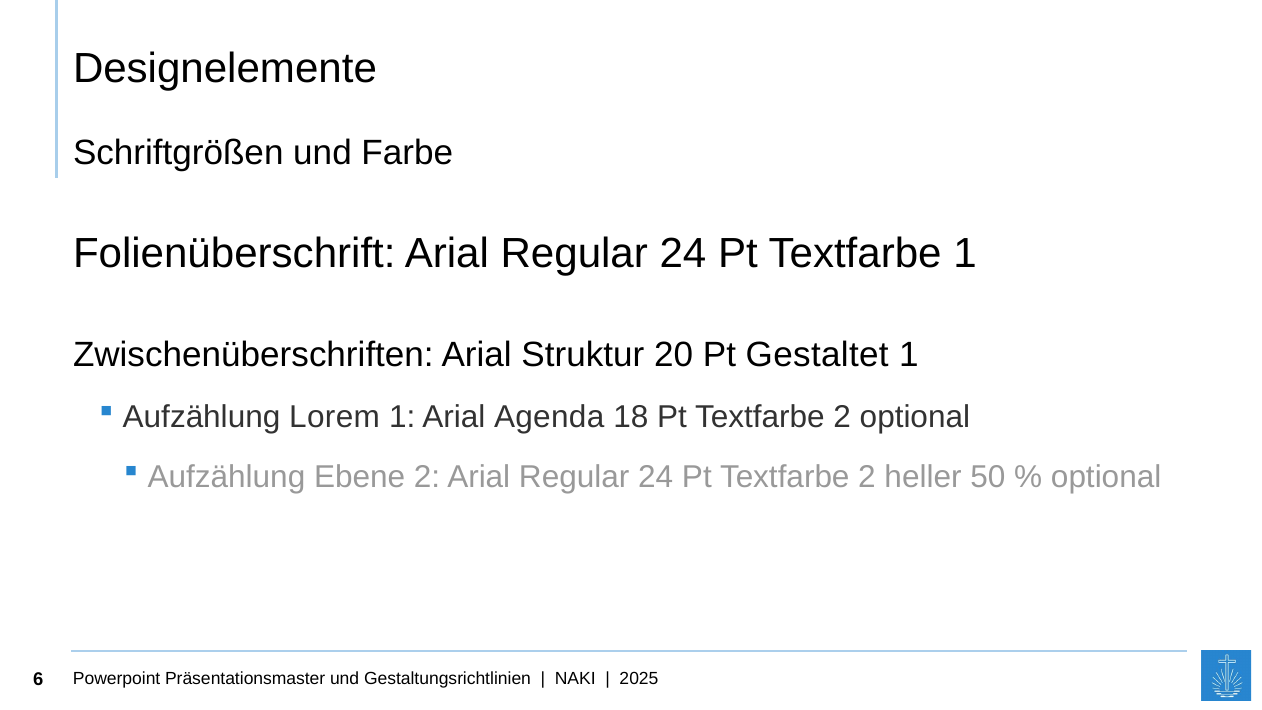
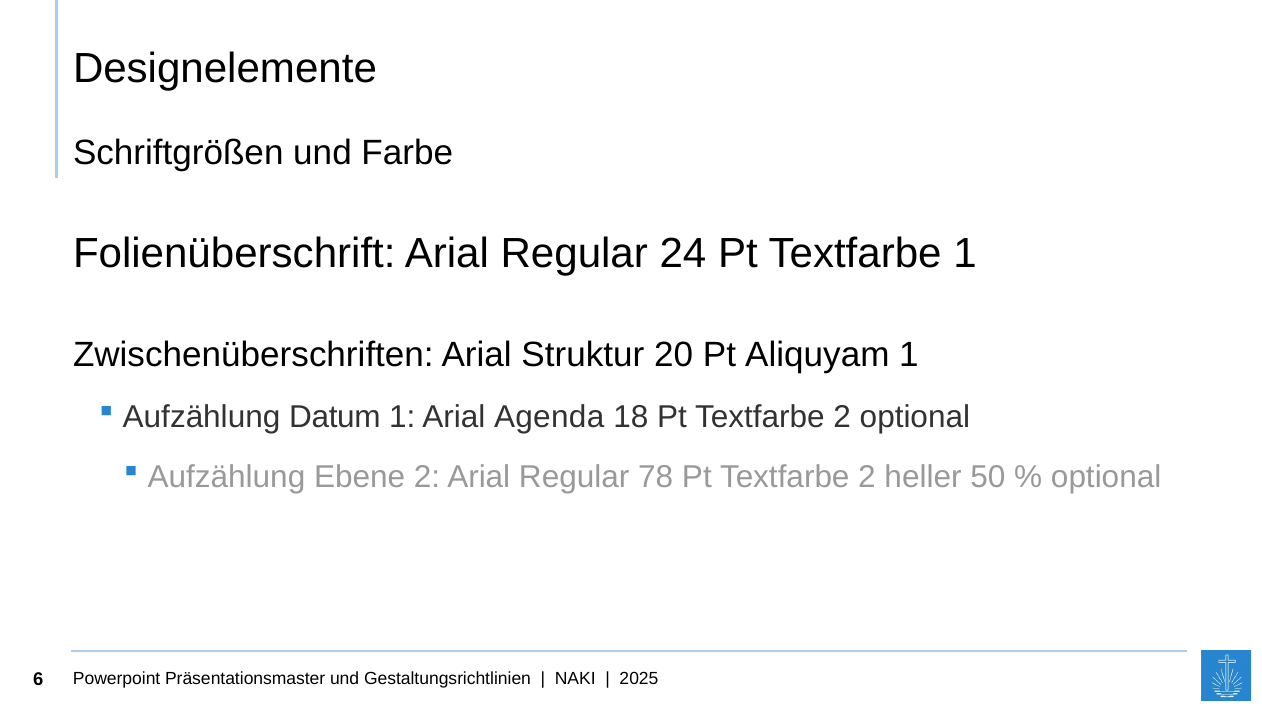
Gestaltet: Gestaltet -> Aliquyam
Lorem: Lorem -> Datum
2 Arial Regular 24: 24 -> 78
